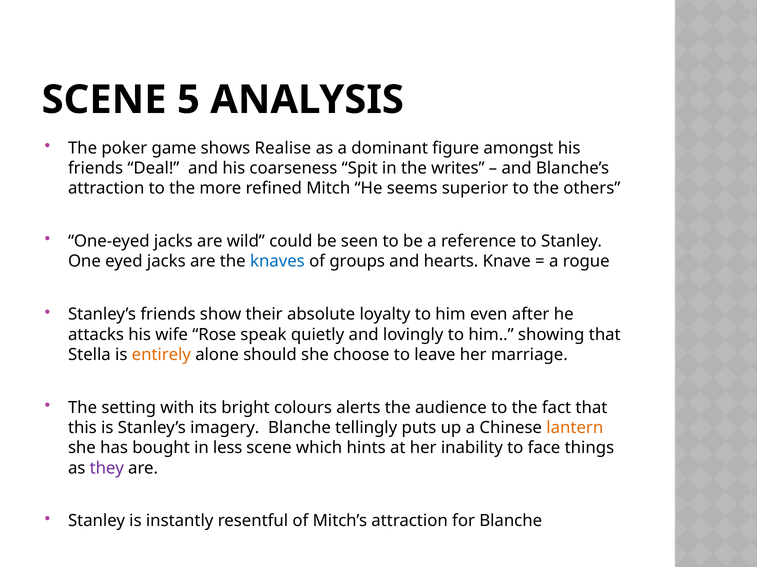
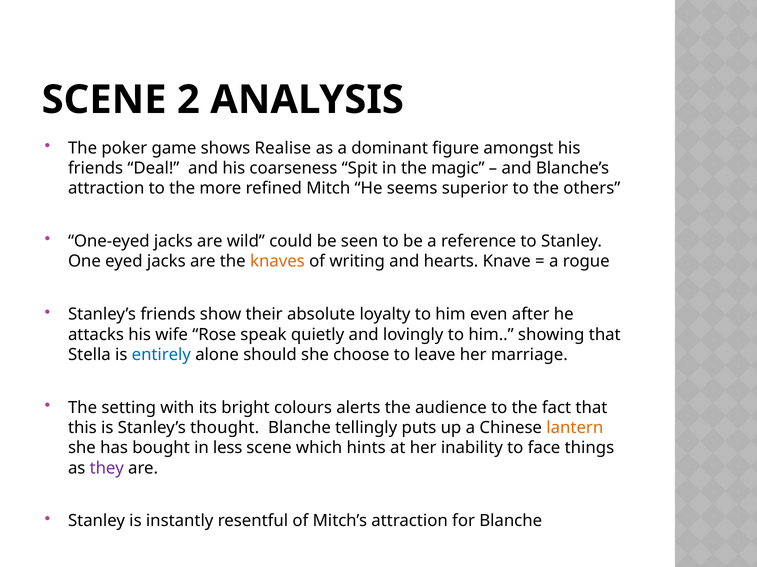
5: 5 -> 2
writes: writes -> magic
knaves colour: blue -> orange
groups: groups -> writing
entirely colour: orange -> blue
imagery: imagery -> thought
